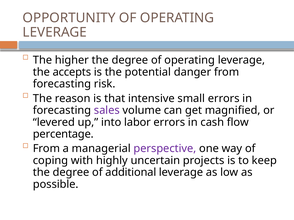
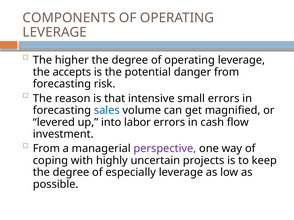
OPPORTUNITY: OPPORTUNITY -> COMPONENTS
sales colour: purple -> blue
percentage: percentage -> investment
additional: additional -> especially
